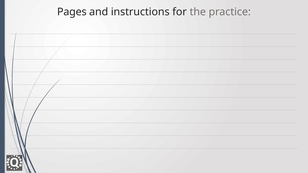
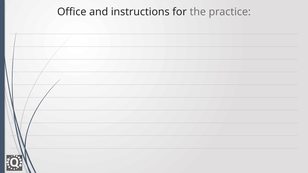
Pages: Pages -> Office
